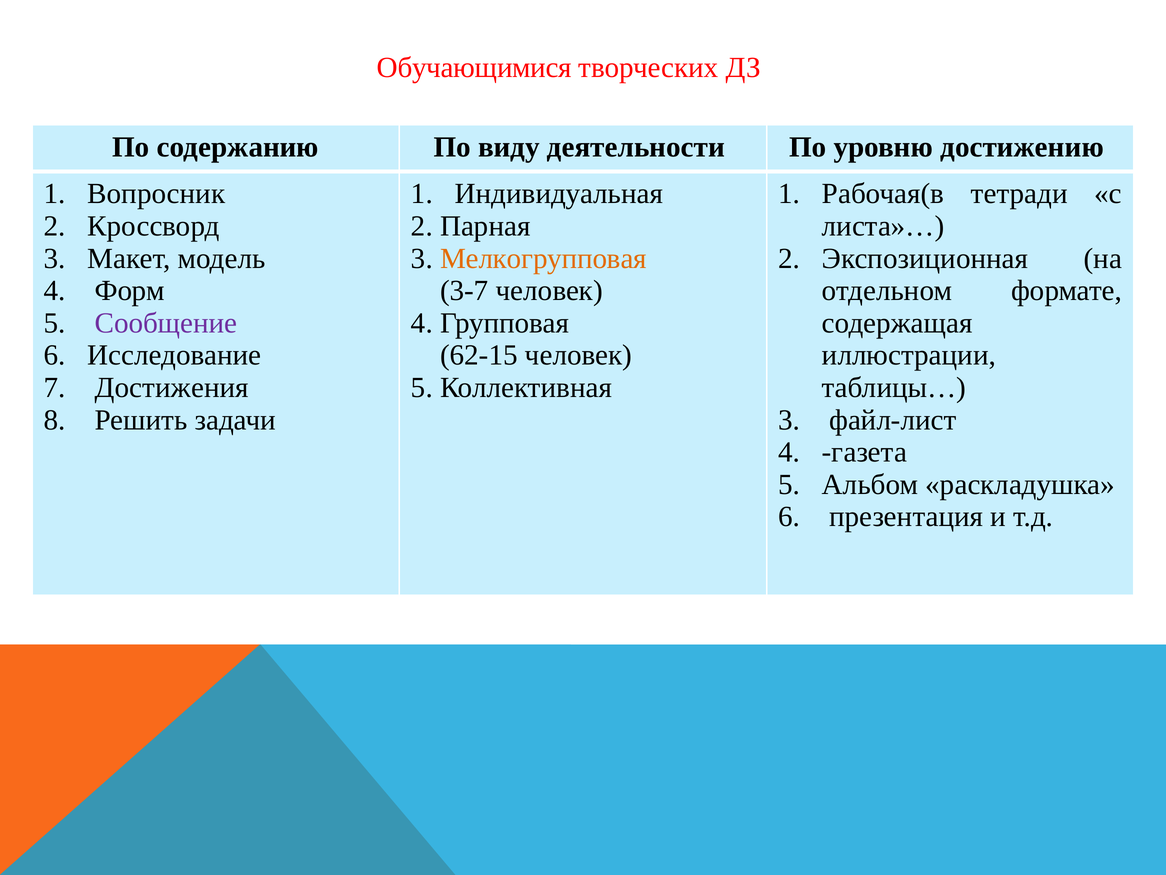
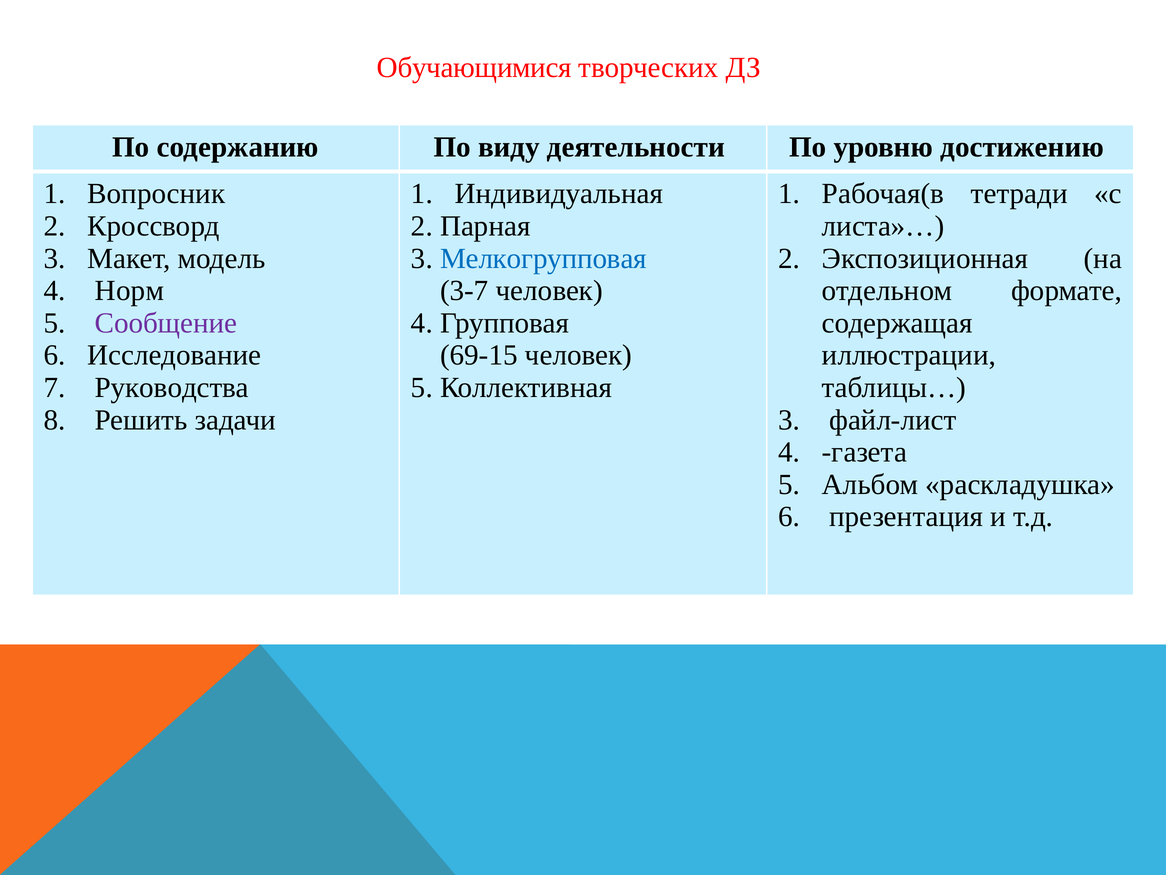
Мелкогрупповая colour: orange -> blue
Форм: Форм -> Норм
62-15: 62-15 -> 69-15
Достижения: Достижения -> Руководства
